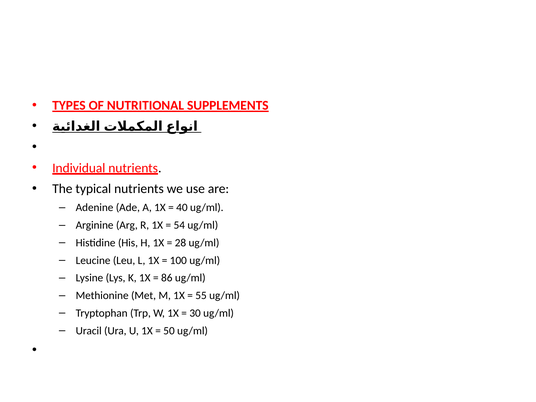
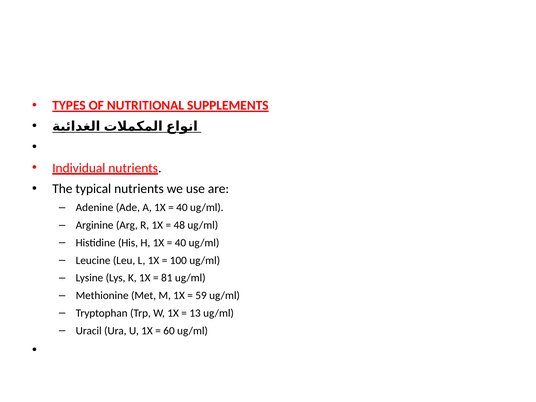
54: 54 -> 48
28 at (180, 243): 28 -> 40
86: 86 -> 81
55: 55 -> 59
30: 30 -> 13
50: 50 -> 60
